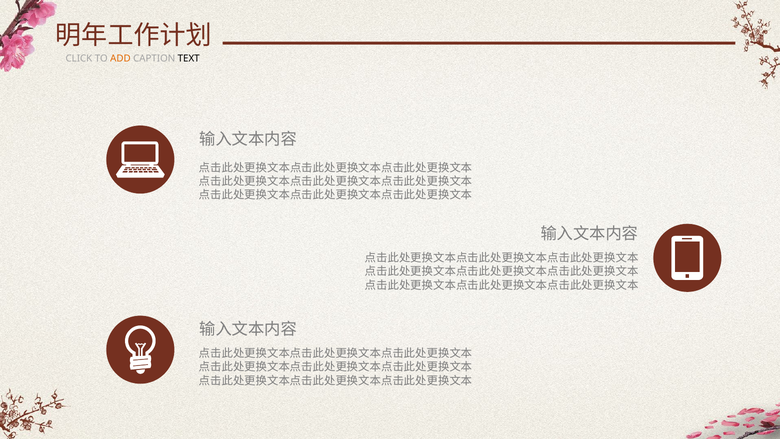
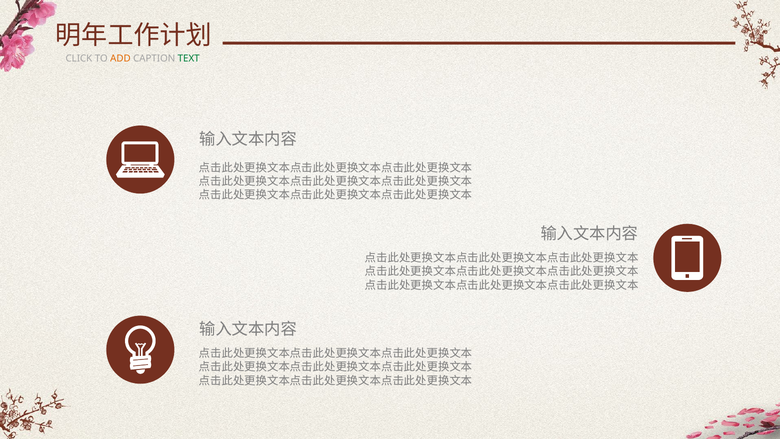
TEXT colour: black -> green
